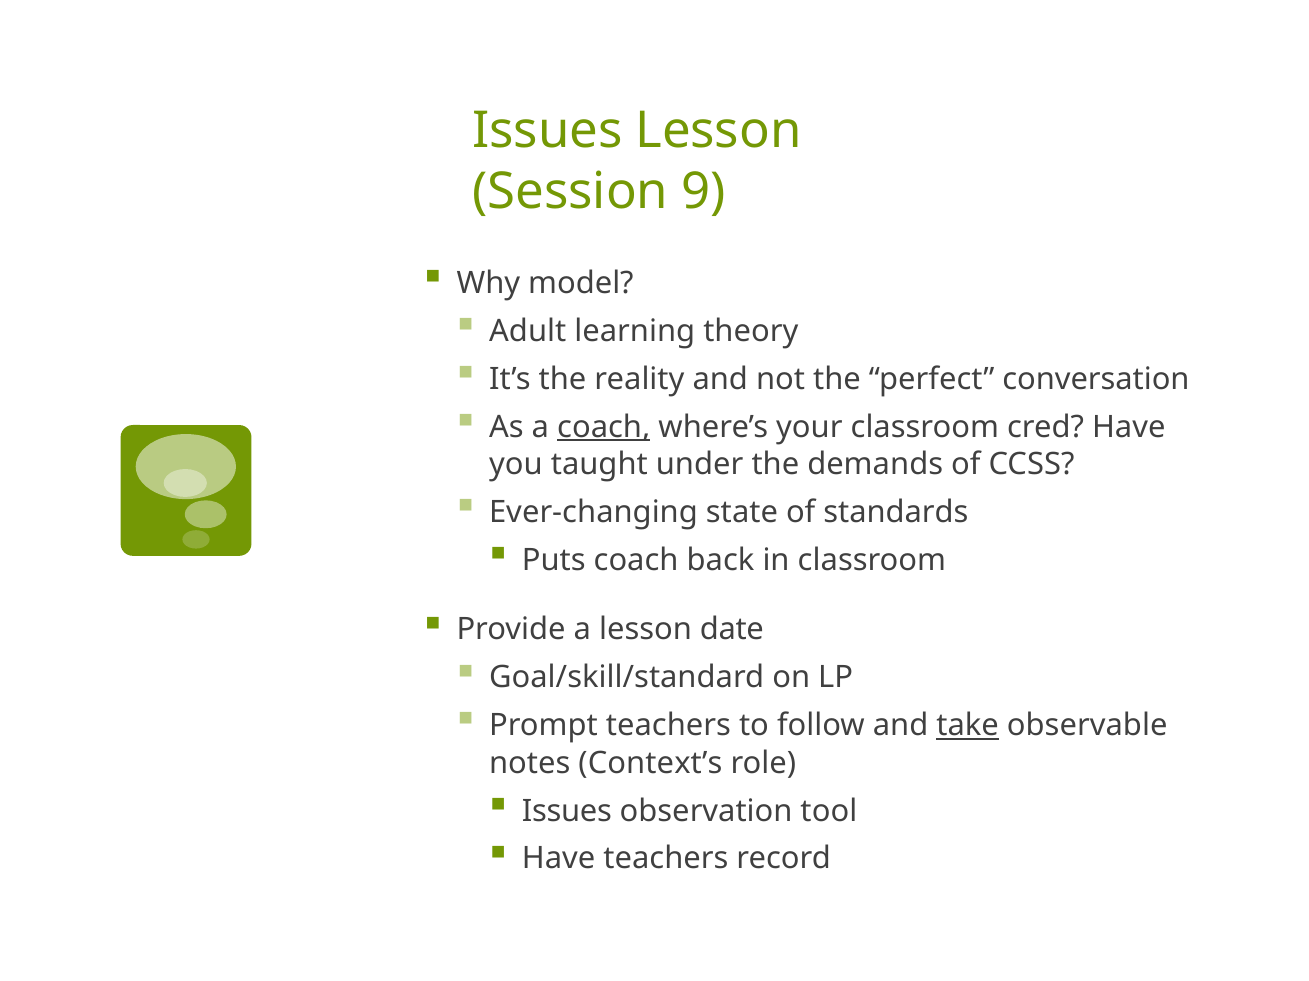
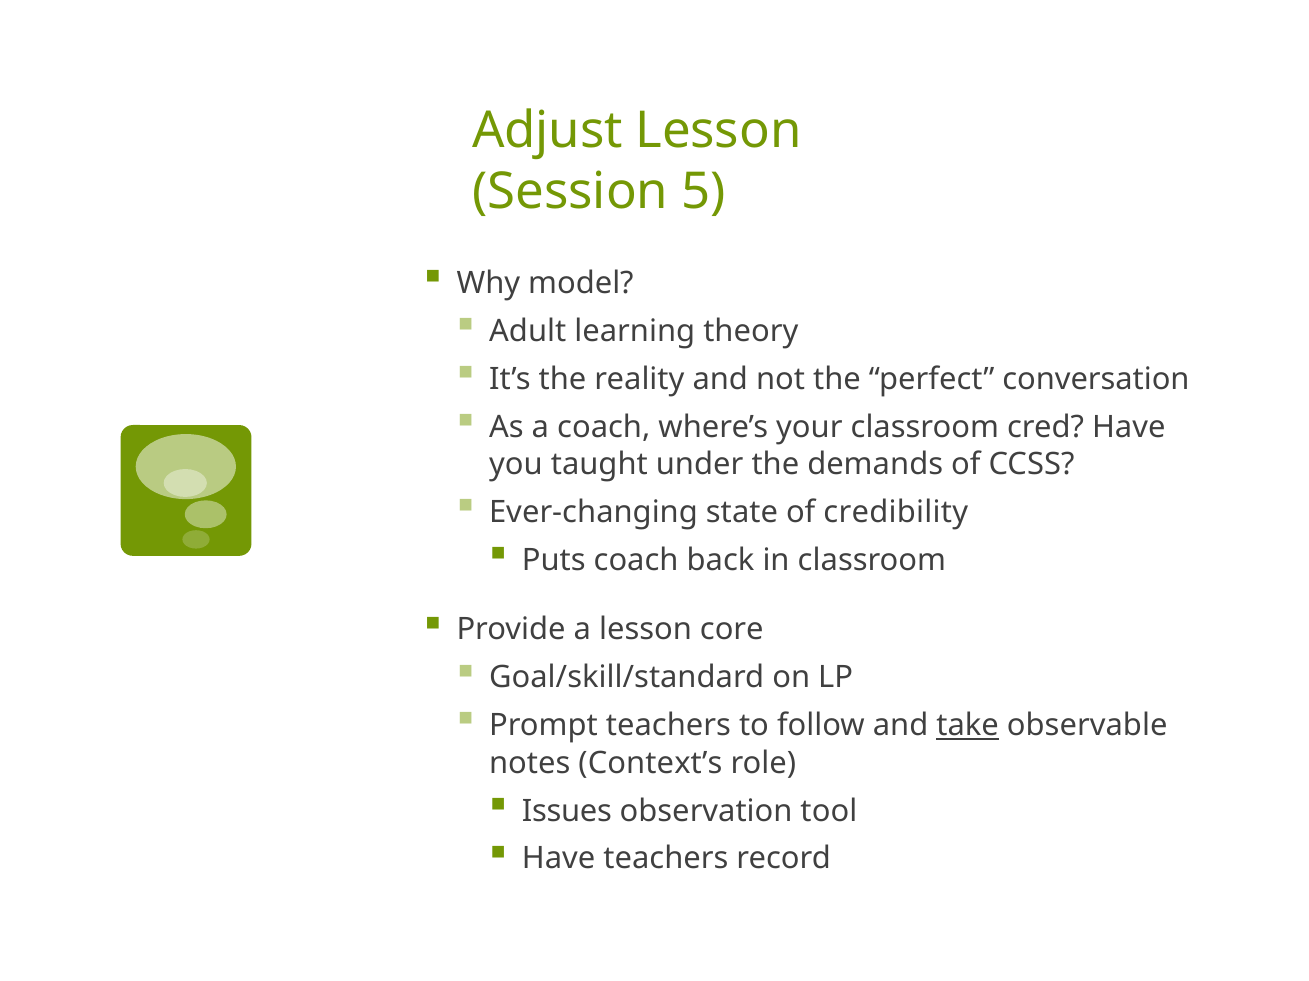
Issues at (548, 130): Issues -> Adjust
9: 9 -> 5
coach at (604, 427) underline: present -> none
standards: standards -> credibility
date: date -> core
